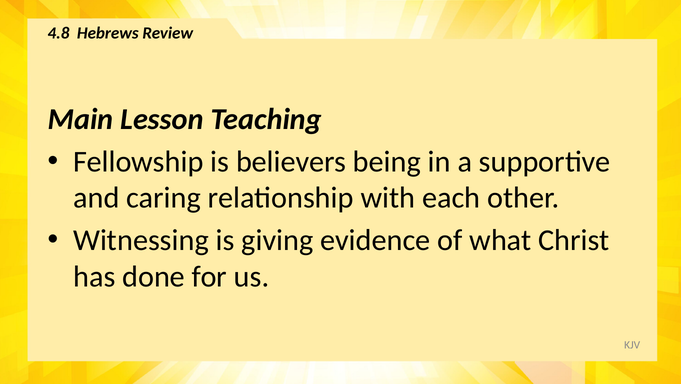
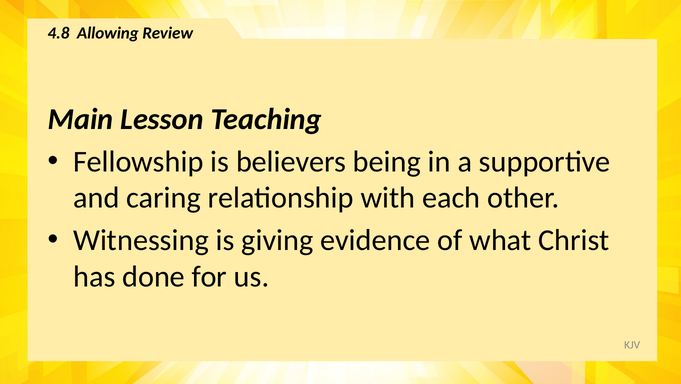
Hebrews: Hebrews -> Allowing
